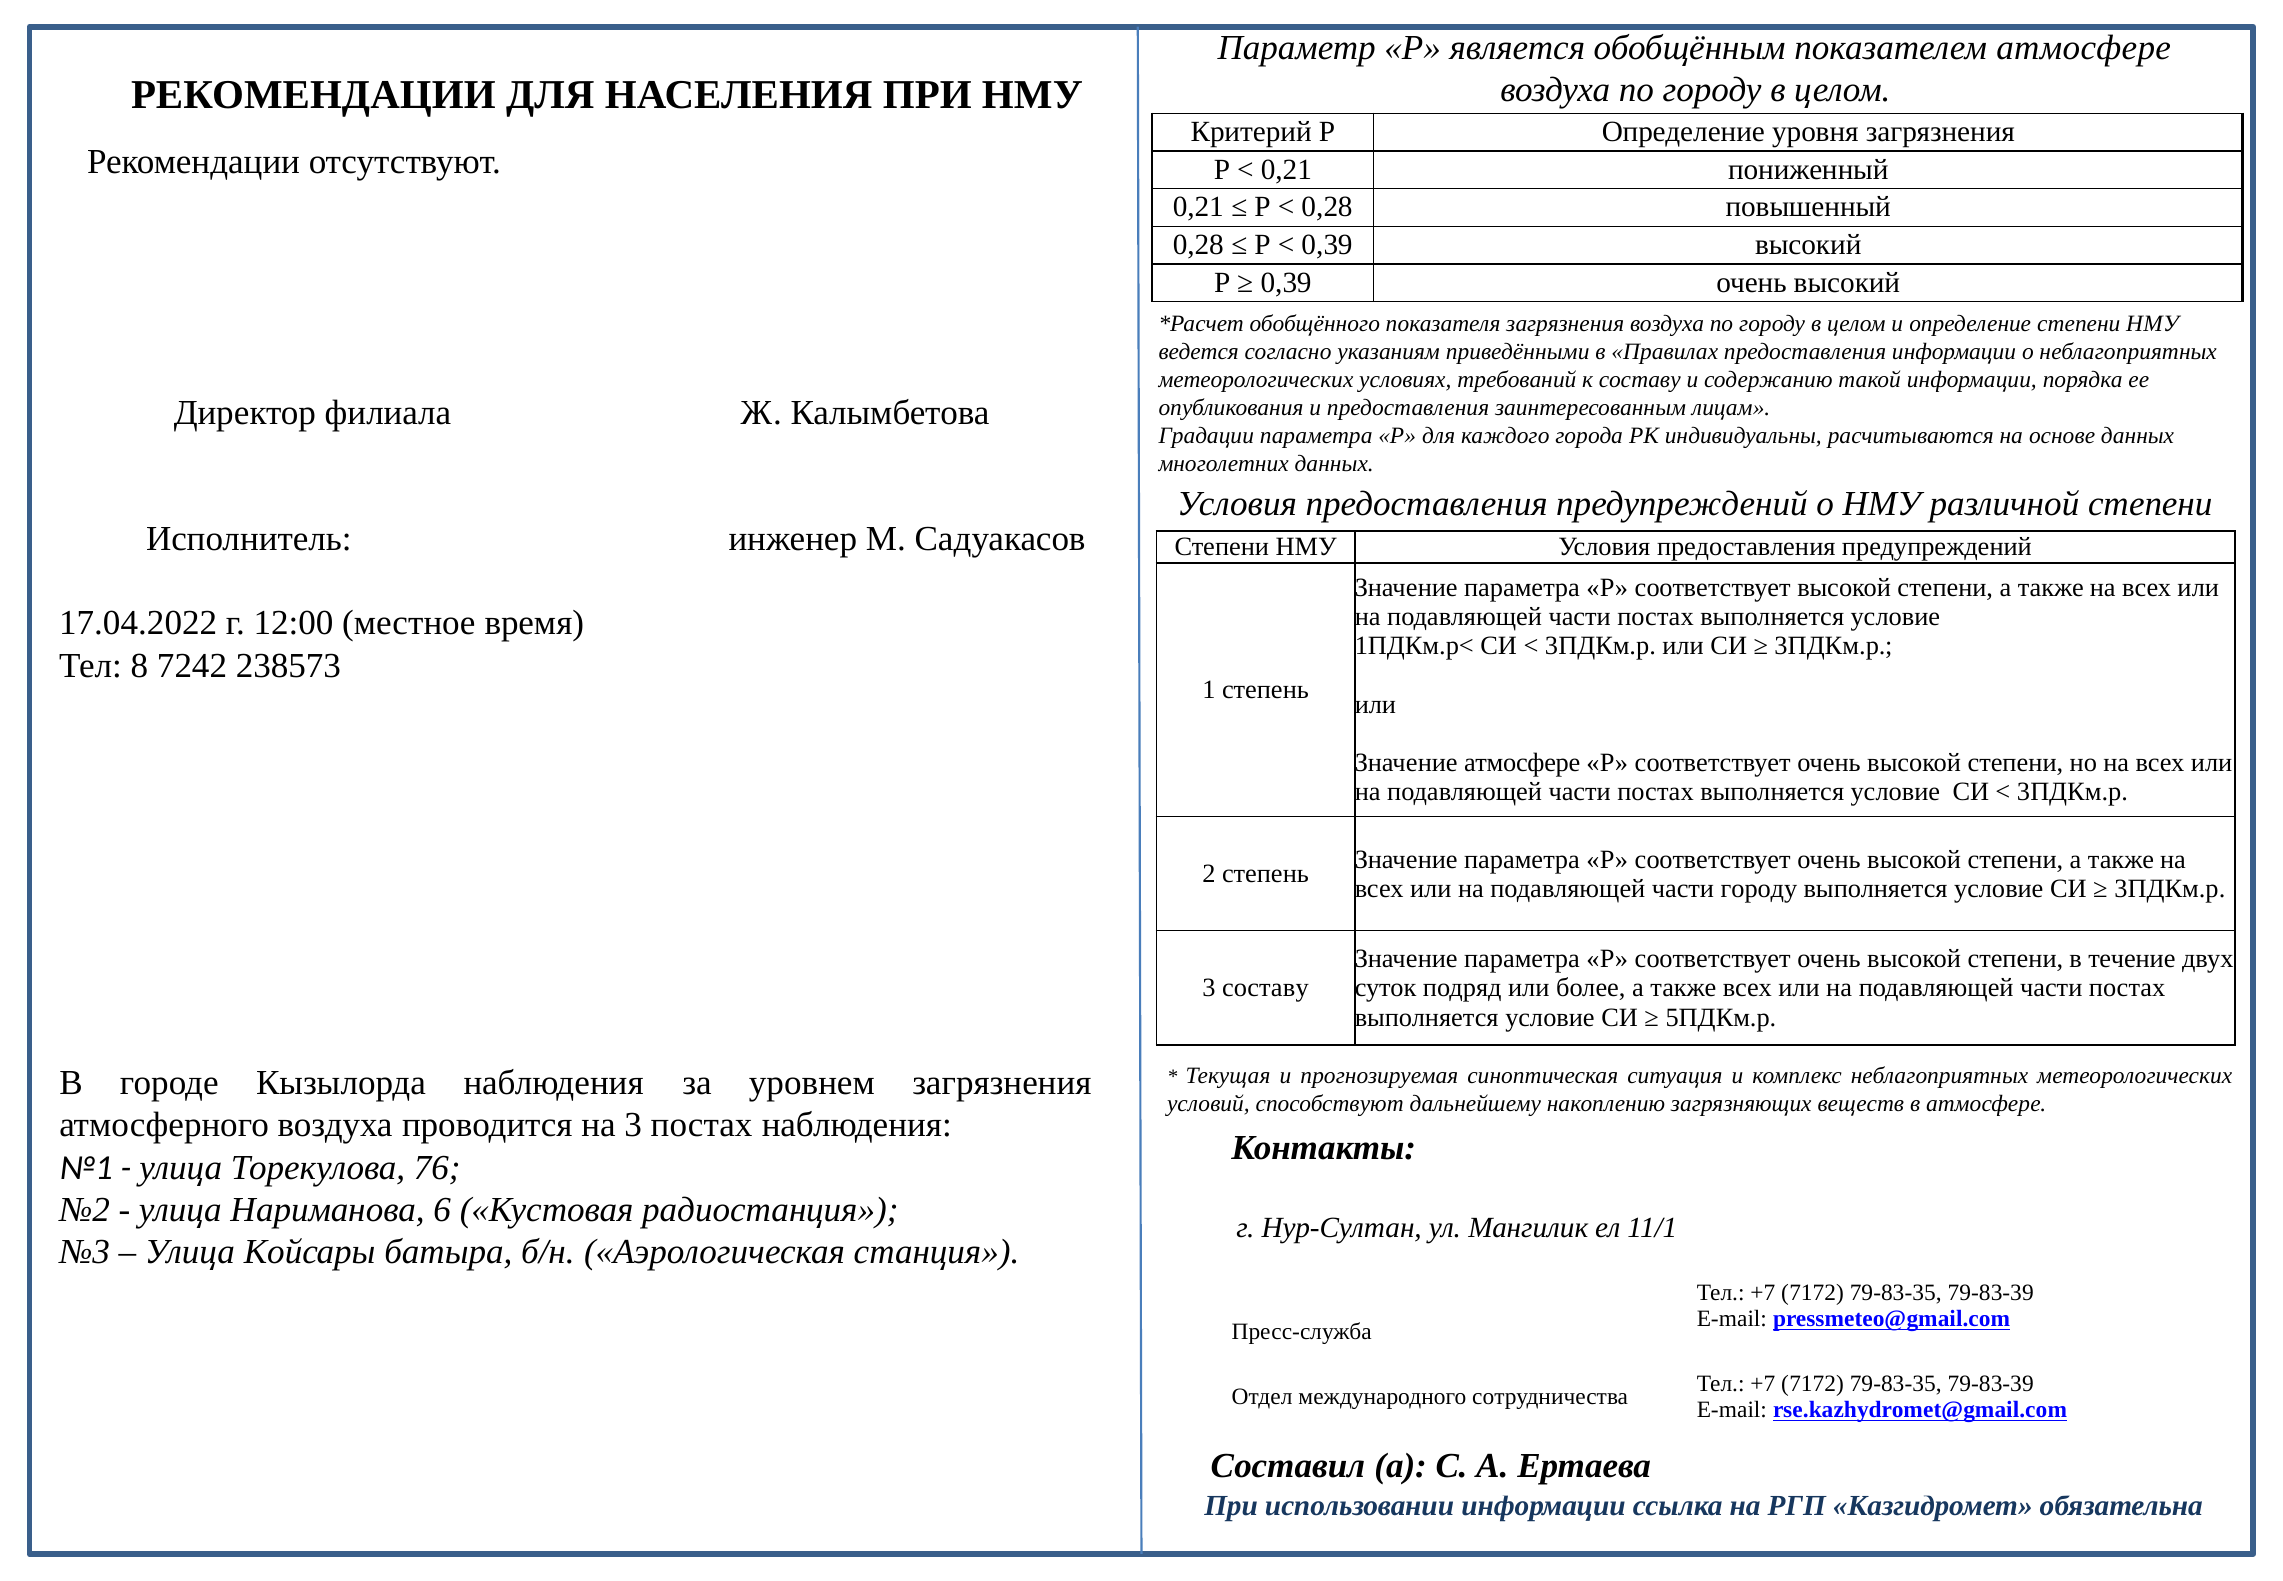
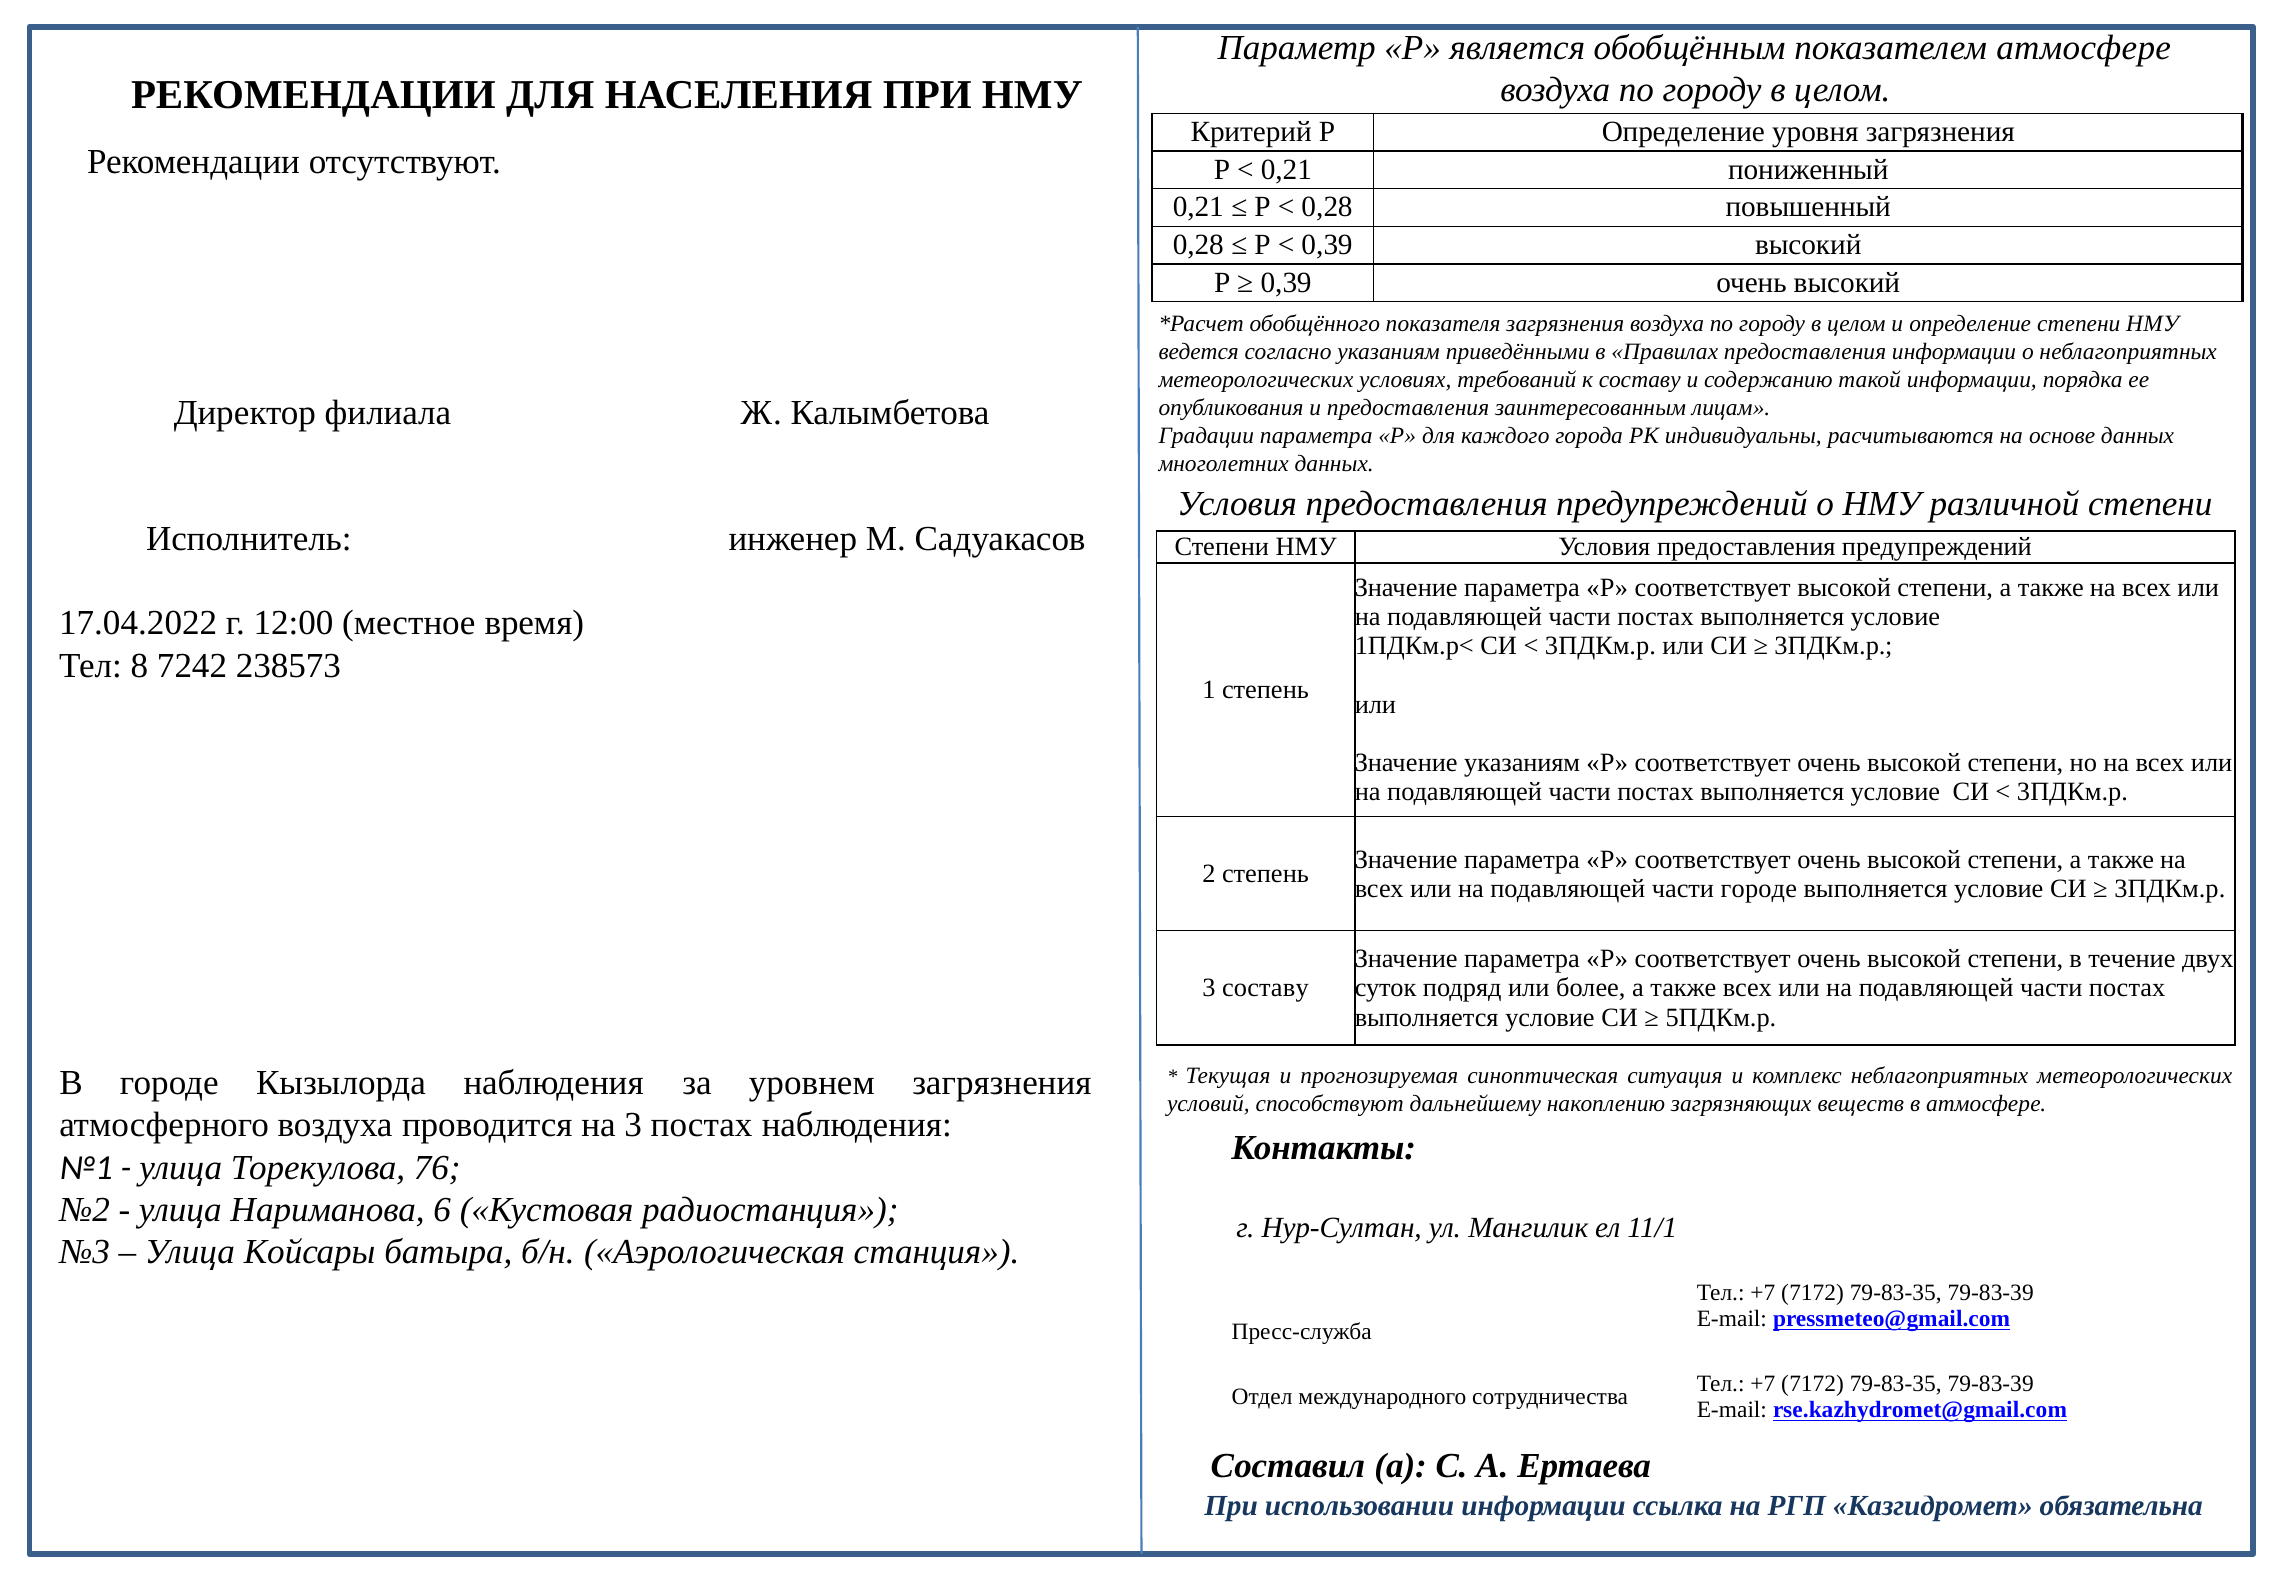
Значение атмосфере: атмосфере -> указаниям
части городу: городу -> городе
